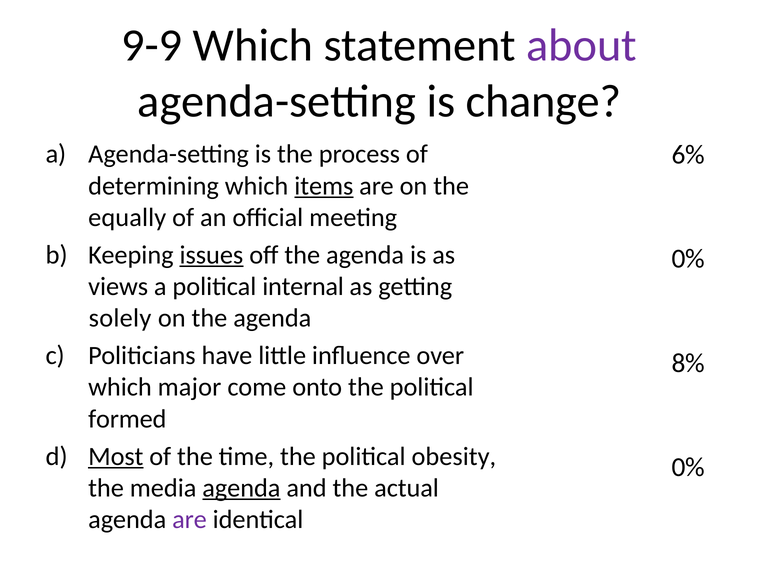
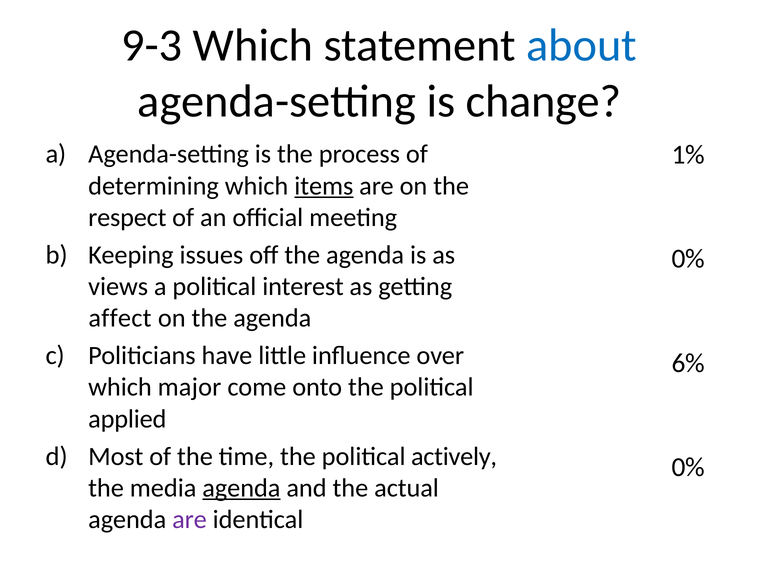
9-9: 9-9 -> 9-3
about colour: purple -> blue
6%: 6% -> 1%
equally: equally -> respect
issues underline: present -> none
internal: internal -> interest
solely: solely -> affect
8%: 8% -> 6%
formed: formed -> applied
Most underline: present -> none
obesity: obesity -> actively
